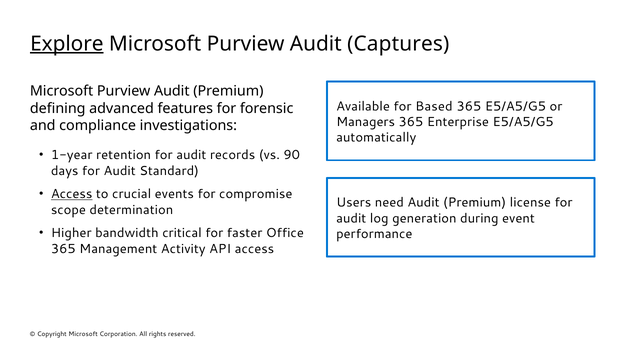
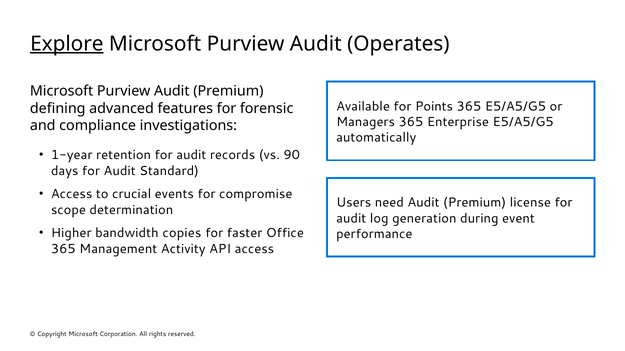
Captures: Captures -> Operates
Based: Based -> Points
Access at (72, 194) underline: present -> none
critical: critical -> copies
